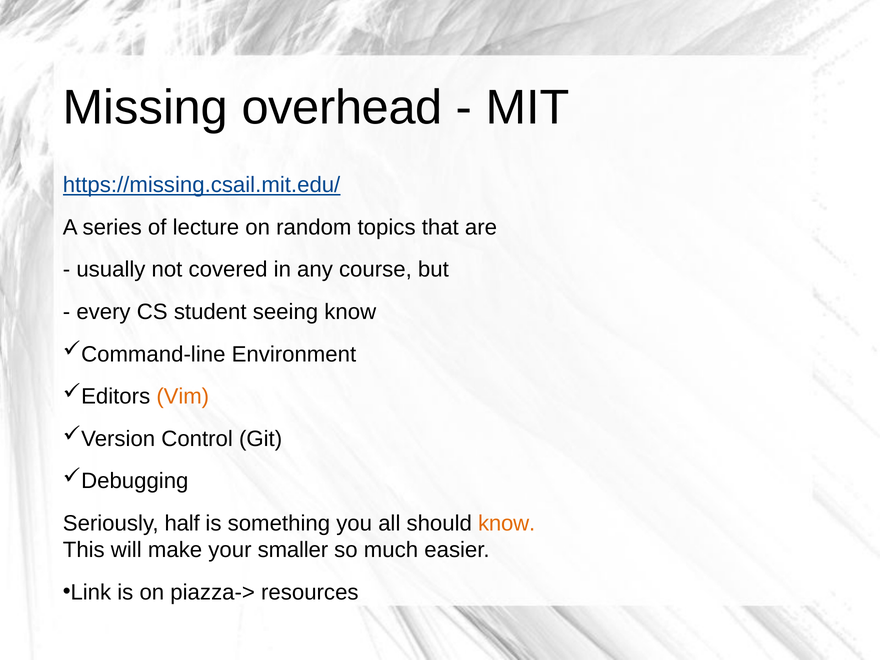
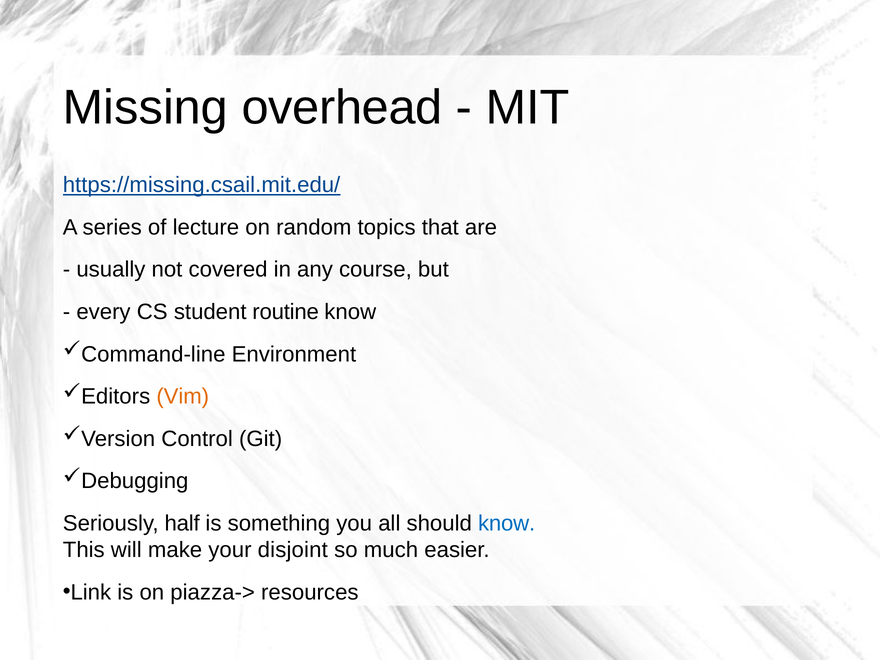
seeing: seeing -> routine
know at (507, 523) colour: orange -> blue
smaller: smaller -> disjoint
